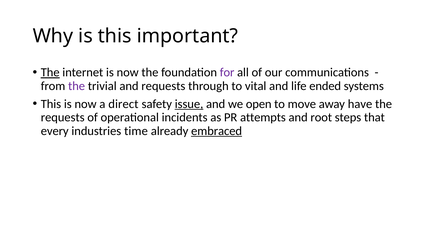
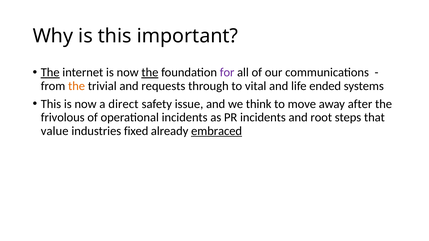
the at (150, 73) underline: none -> present
the at (77, 86) colour: purple -> orange
issue underline: present -> none
open: open -> think
have: have -> after
requests at (63, 118): requests -> frivolous
PR attempts: attempts -> incidents
every: every -> value
time: time -> fixed
